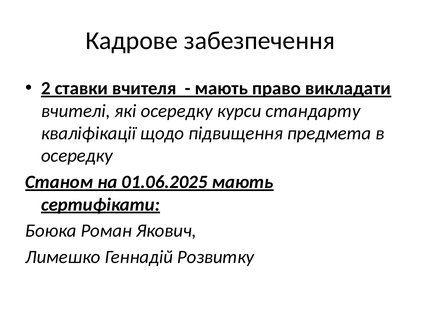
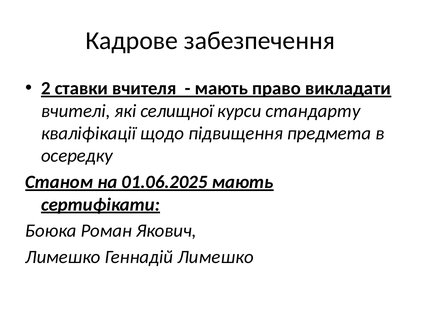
які осередку: осередку -> селищної
Геннадій Розвитку: Розвитку -> Лимешко
